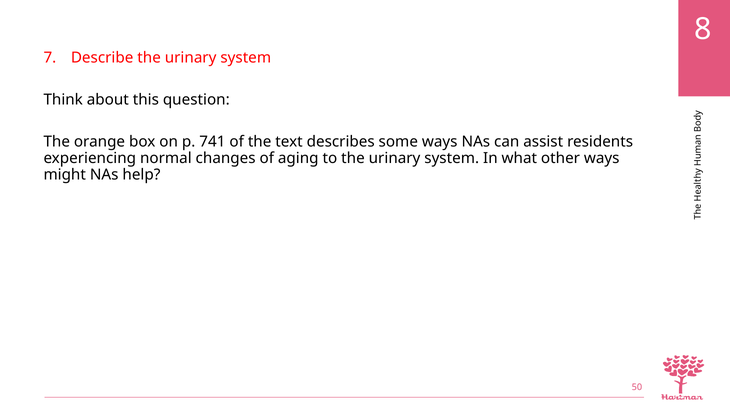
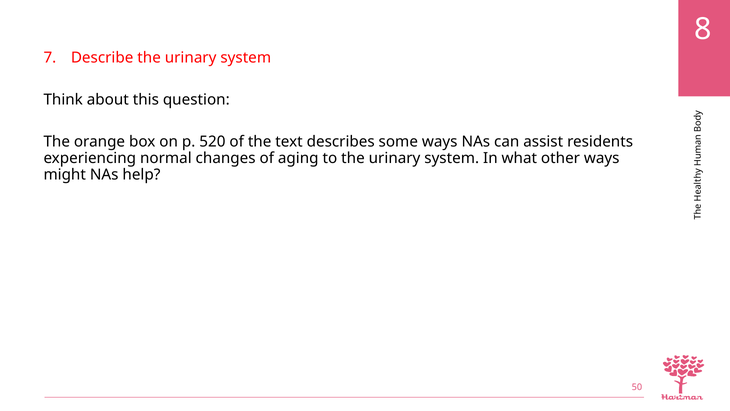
741: 741 -> 520
